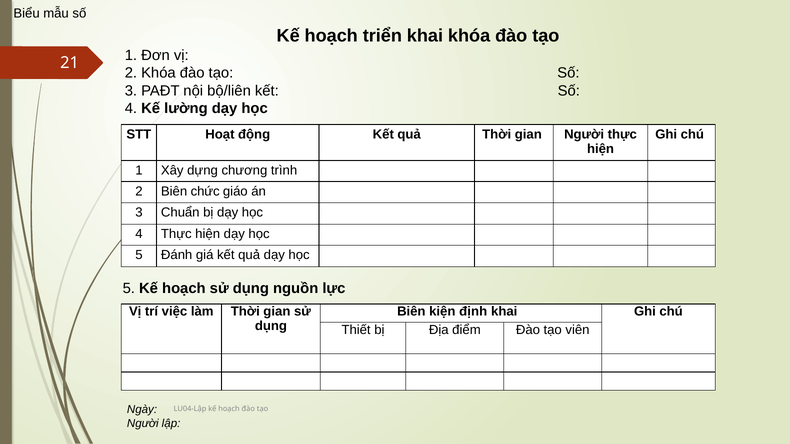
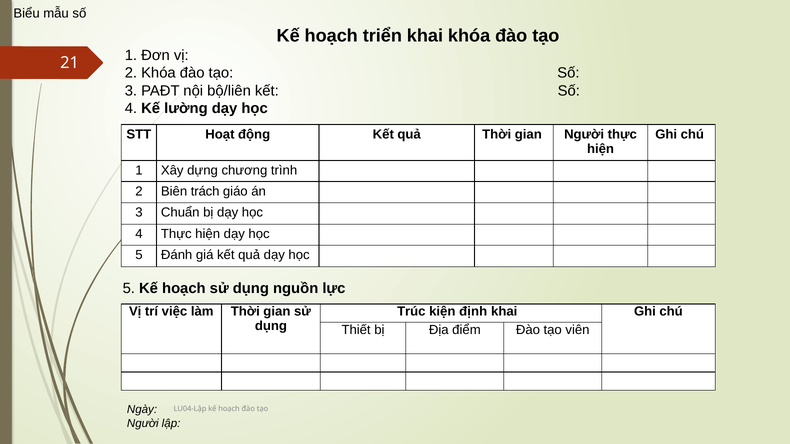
chức: chức -> trách
Biên at (411, 312): Biên -> Trúc
